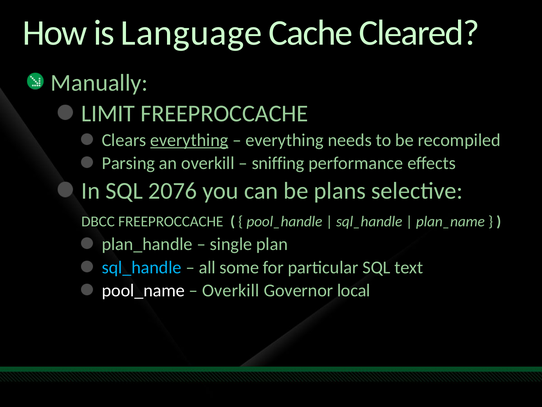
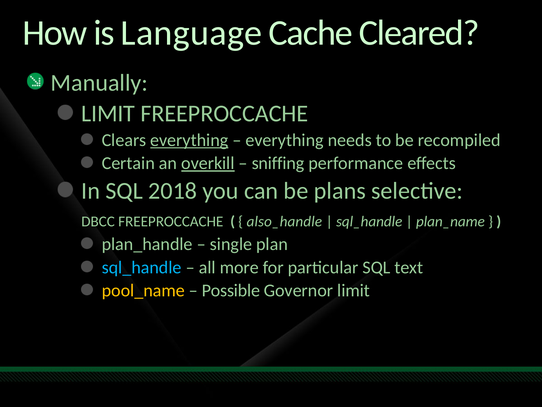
Parsing: Parsing -> Certain
overkill at (208, 163) underline: none -> present
2076: 2076 -> 2018
pool_handle: pool_handle -> also_handle
some: some -> more
pool_name colour: white -> yellow
Overkill at (231, 290): Overkill -> Possible
Governor local: local -> limit
